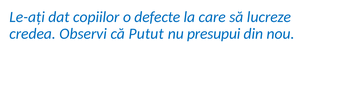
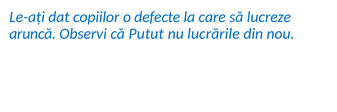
credea: credea -> aruncă
presupui: presupui -> lucrările
